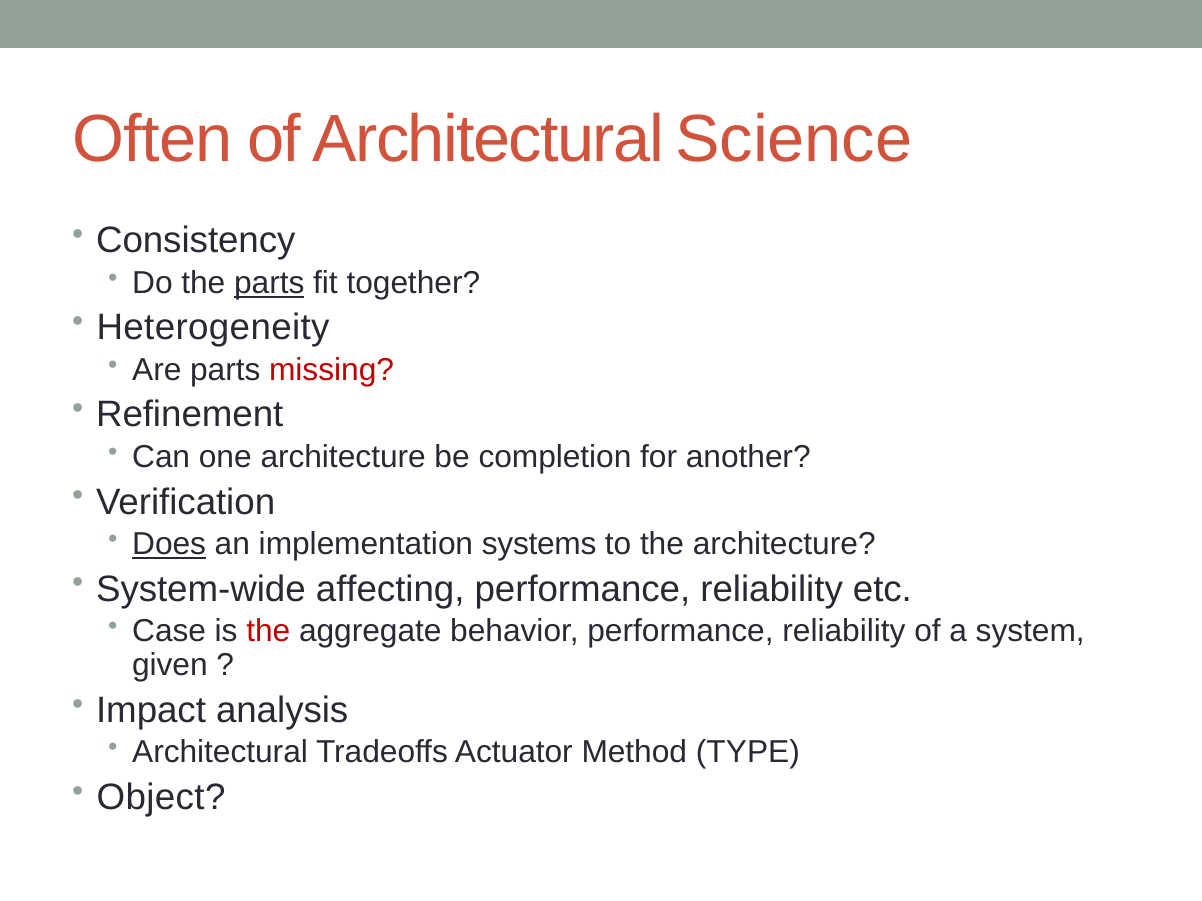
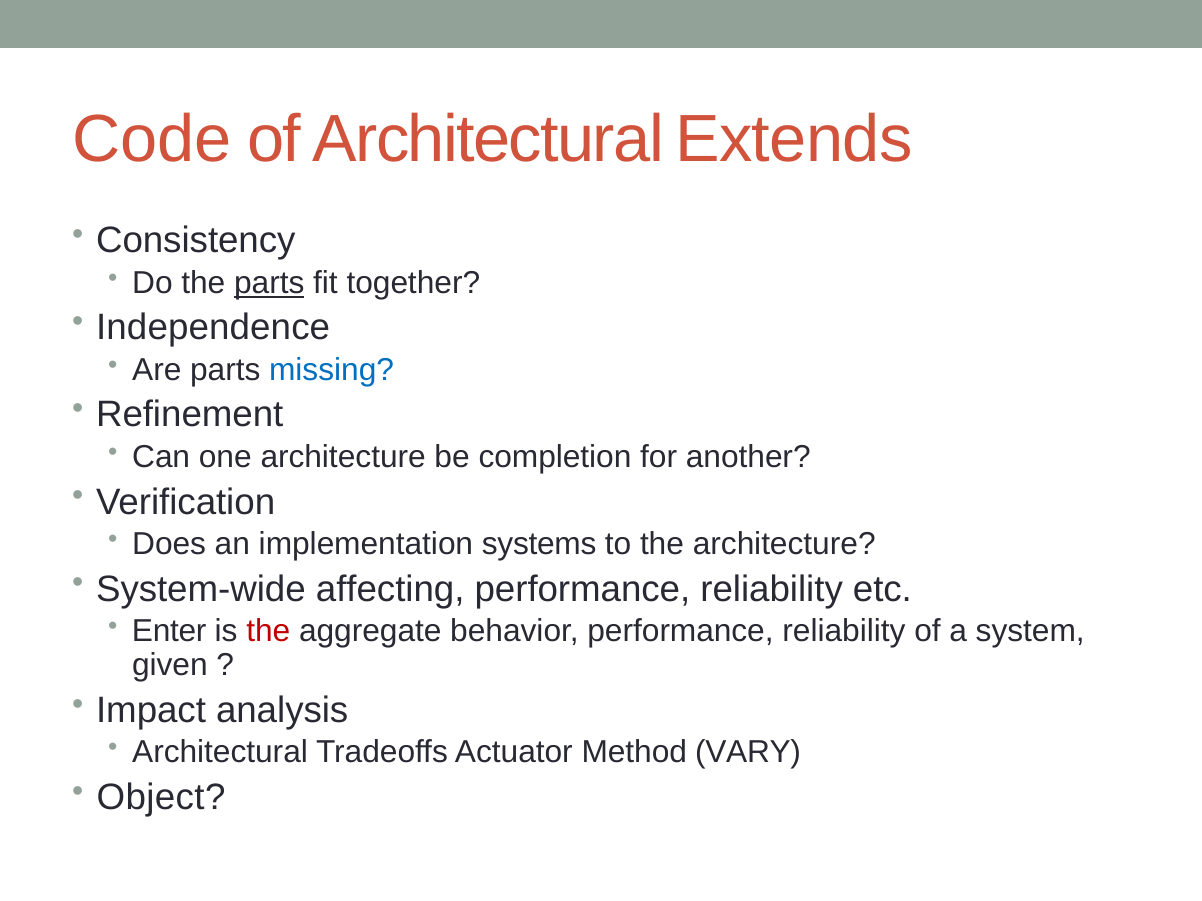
Often: Often -> Code
Science: Science -> Extends
Heterogeneity: Heterogeneity -> Independence
missing colour: red -> blue
Does underline: present -> none
Case: Case -> Enter
TYPE: TYPE -> VARY
